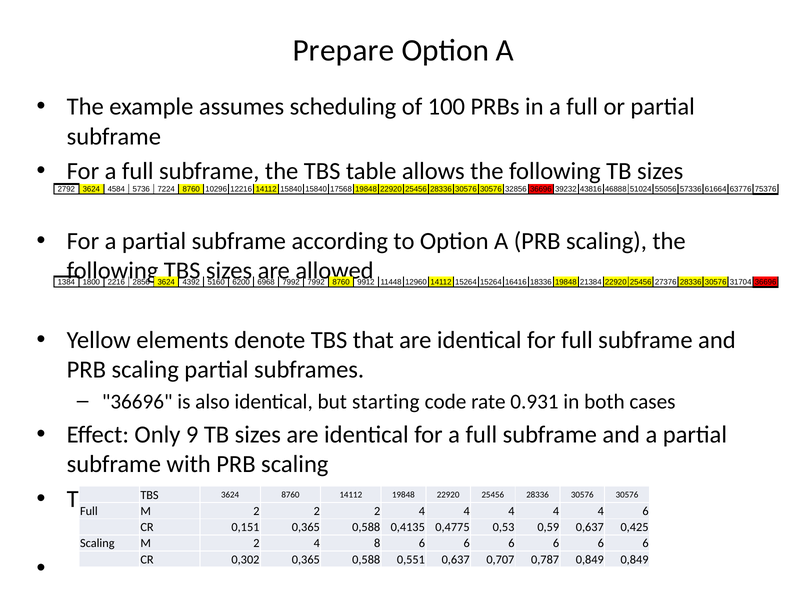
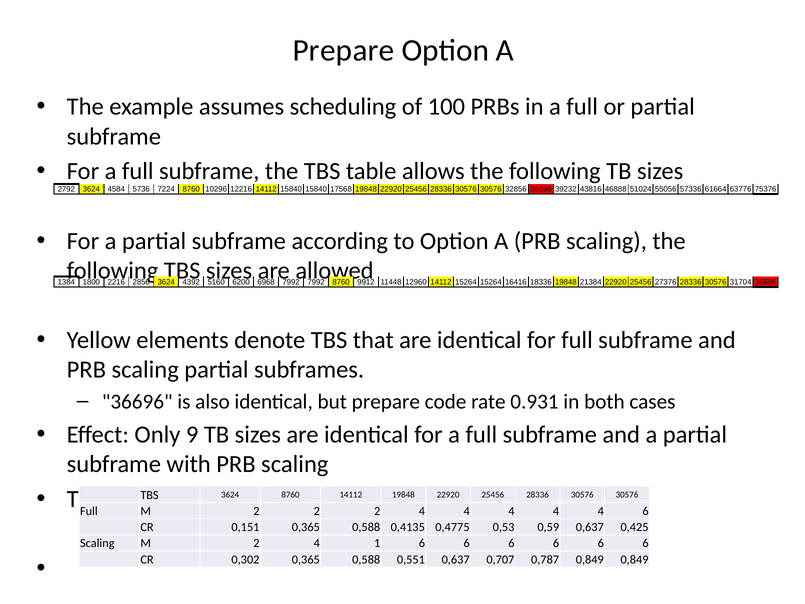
but starting: starting -> prepare
8: 8 -> 1
